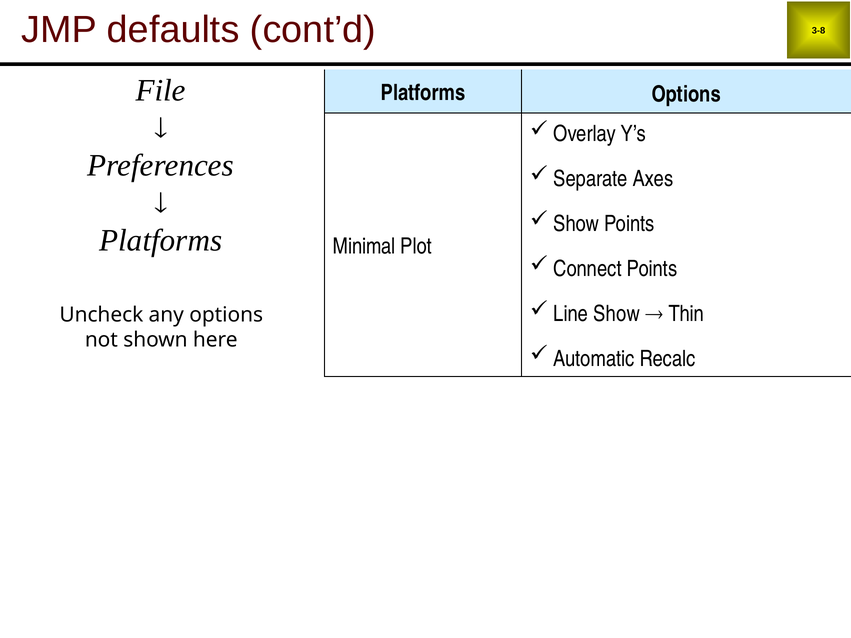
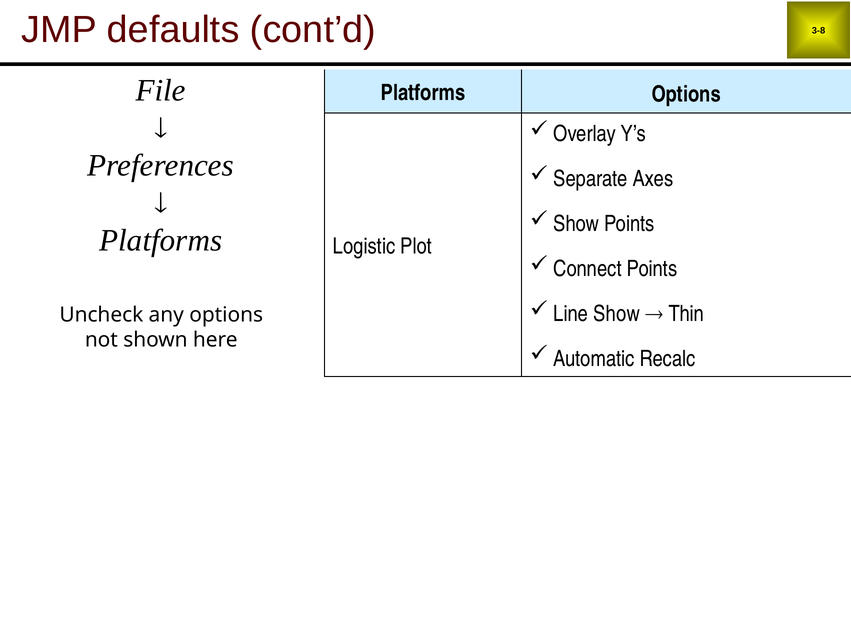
Minimal: Minimal -> Logistic
